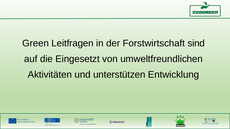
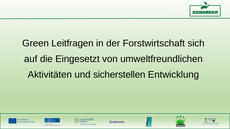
sind: sind -> sich
unterstützen: unterstützen -> sicherstellen
